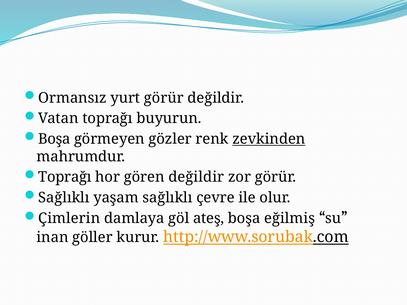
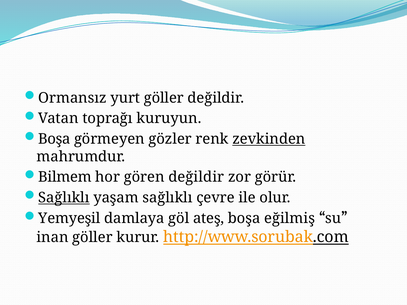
yurt görür: görür -> göller
buyurun: buyurun -> kuruyun
Toprağı at (65, 177): Toprağı -> Bilmem
Sağlıklı at (64, 198) underline: none -> present
Çimlerin: Çimlerin -> Yemyeşil
